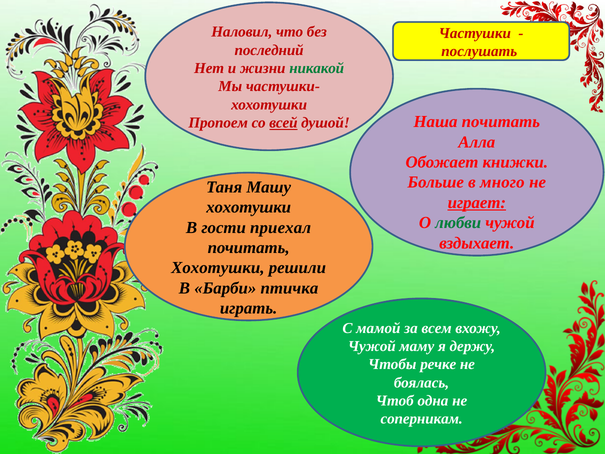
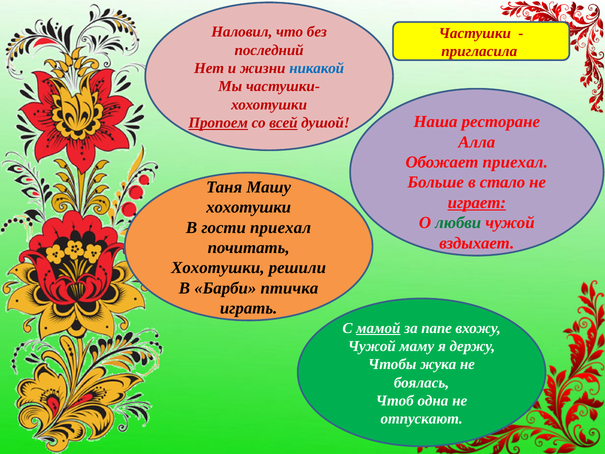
послушать: послушать -> пригласила
никакой colour: green -> blue
Пропоем underline: none -> present
Наша почитать: почитать -> ресторане
Обожает книжки: книжки -> приехал
много: много -> стало
мамой underline: none -> present
всем: всем -> папе
речке: речке -> жука
соперникам: соперникам -> отпускают
